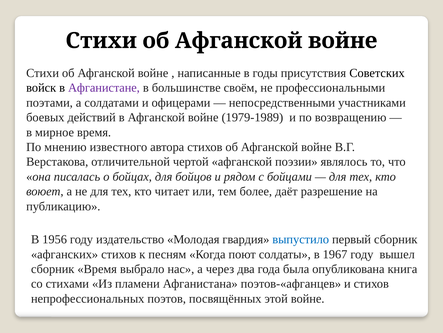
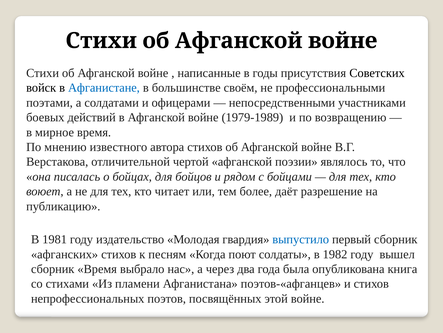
Афганистане colour: purple -> blue
1956: 1956 -> 1981
1967: 1967 -> 1982
